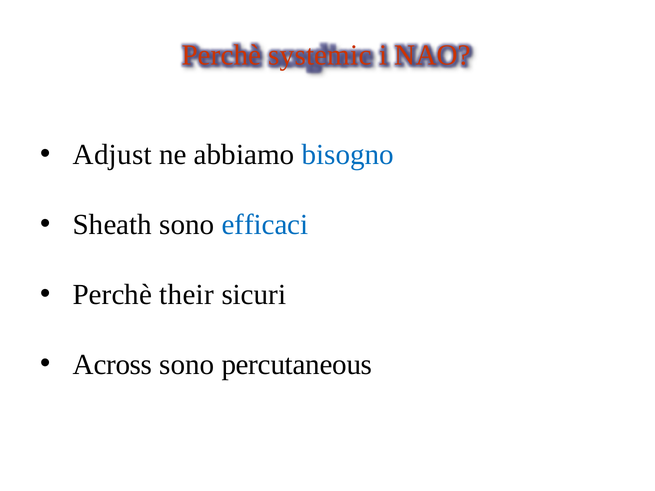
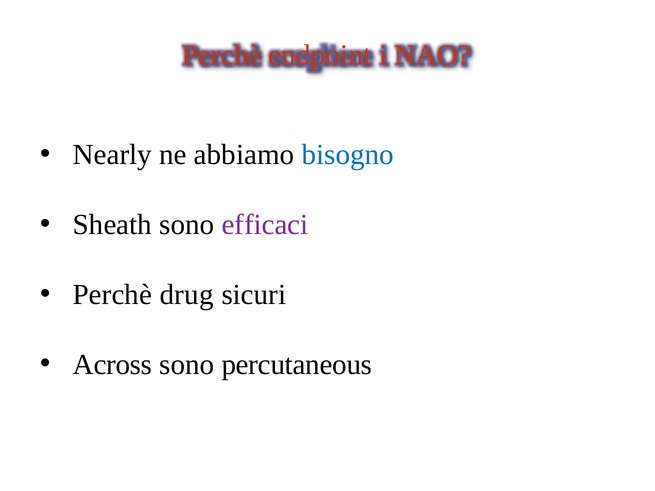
systemic: systemic -> endpoint
Adjust: Adjust -> Nearly
efficaci colour: blue -> purple
their: their -> drug
